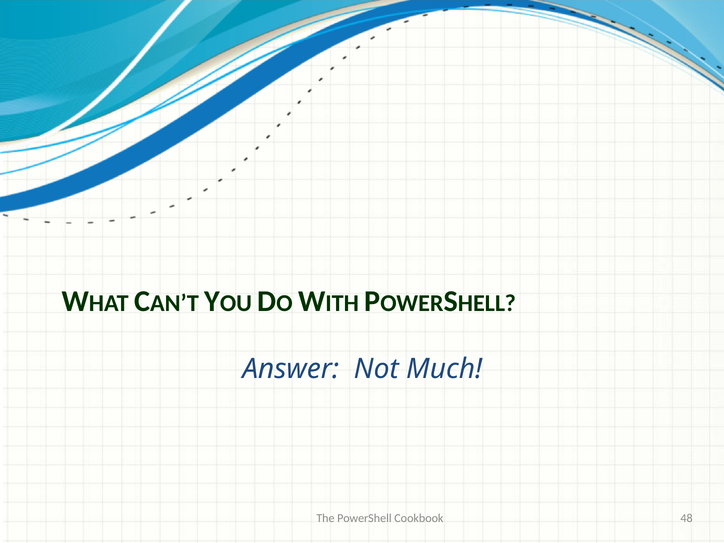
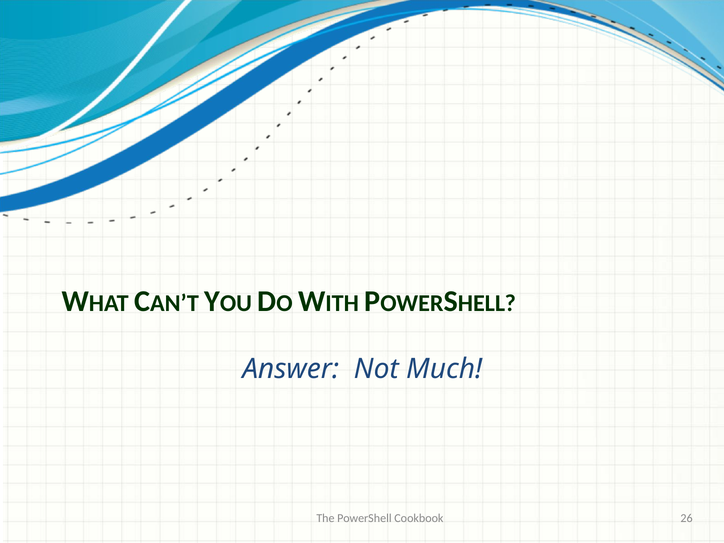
48: 48 -> 26
